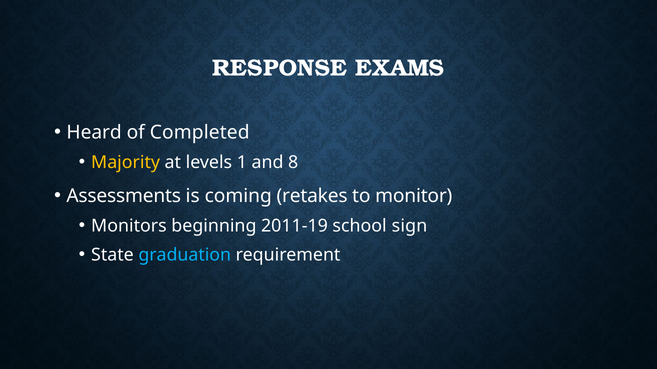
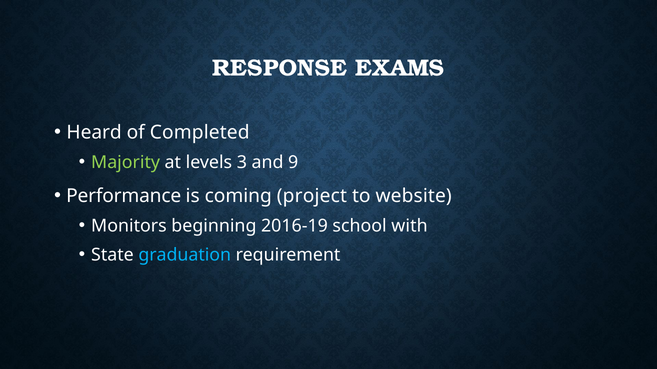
Majority colour: yellow -> light green
1: 1 -> 3
8: 8 -> 9
Assessments: Assessments -> Performance
retakes: retakes -> project
monitor: monitor -> website
2011-19: 2011-19 -> 2016-19
sign: sign -> with
